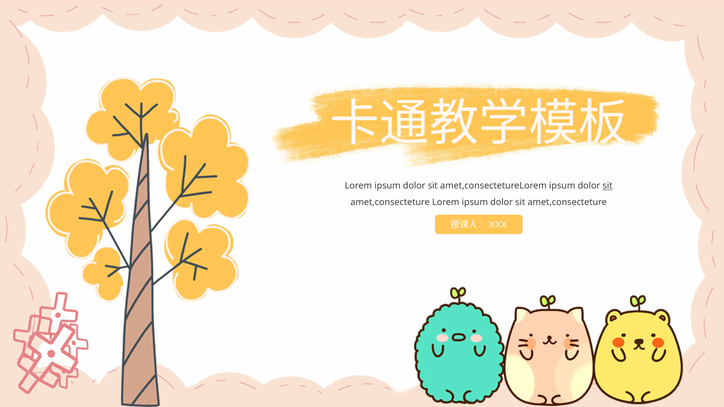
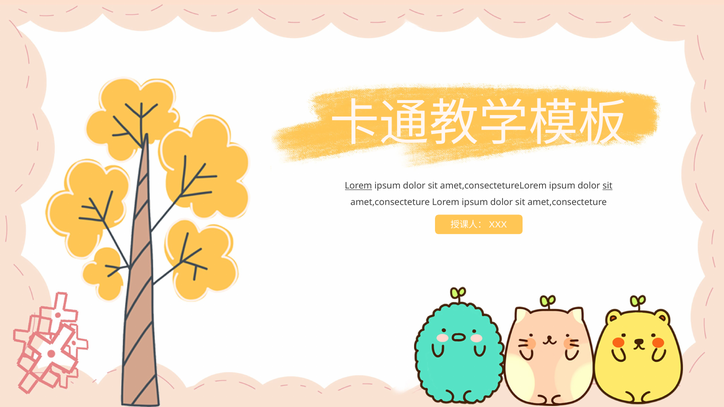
Lorem at (358, 186) underline: none -> present
